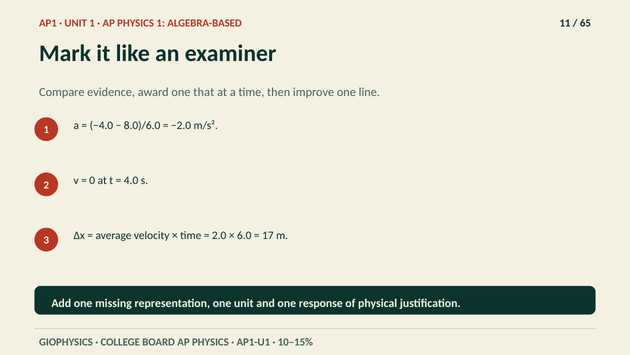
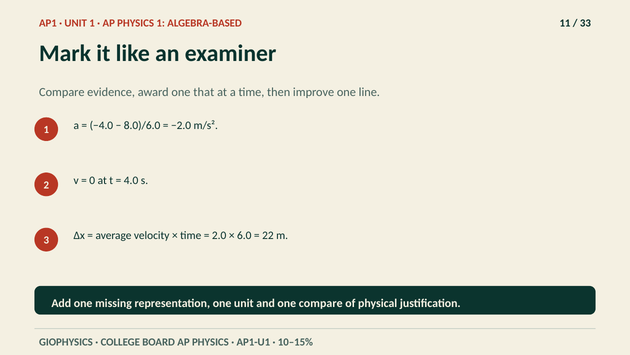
65: 65 -> 33
17: 17 -> 22
one response: response -> compare
